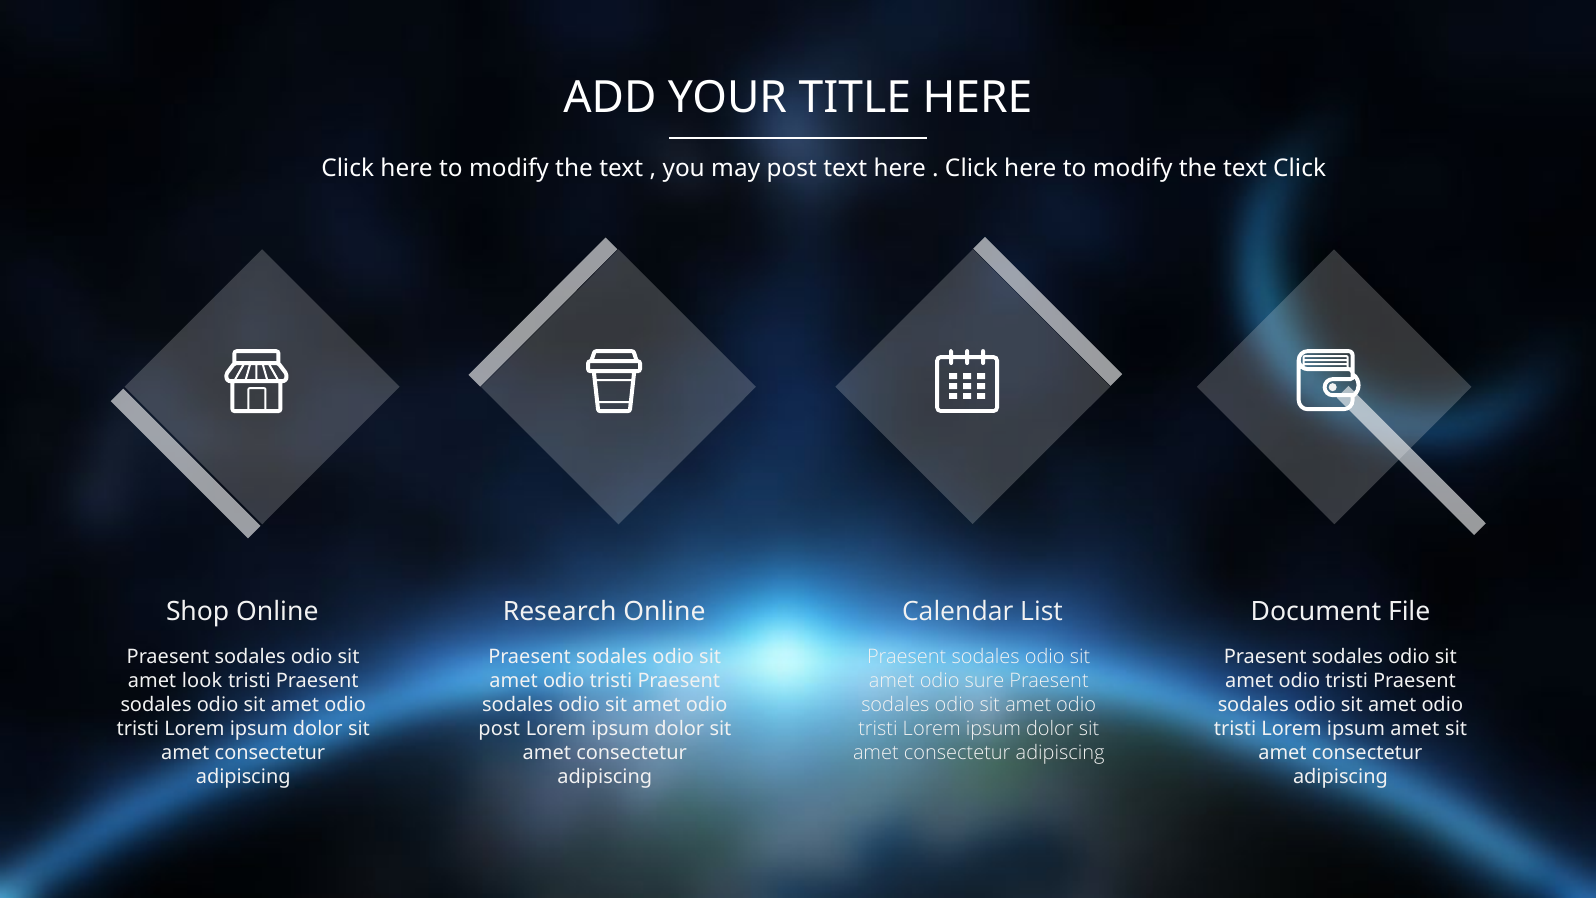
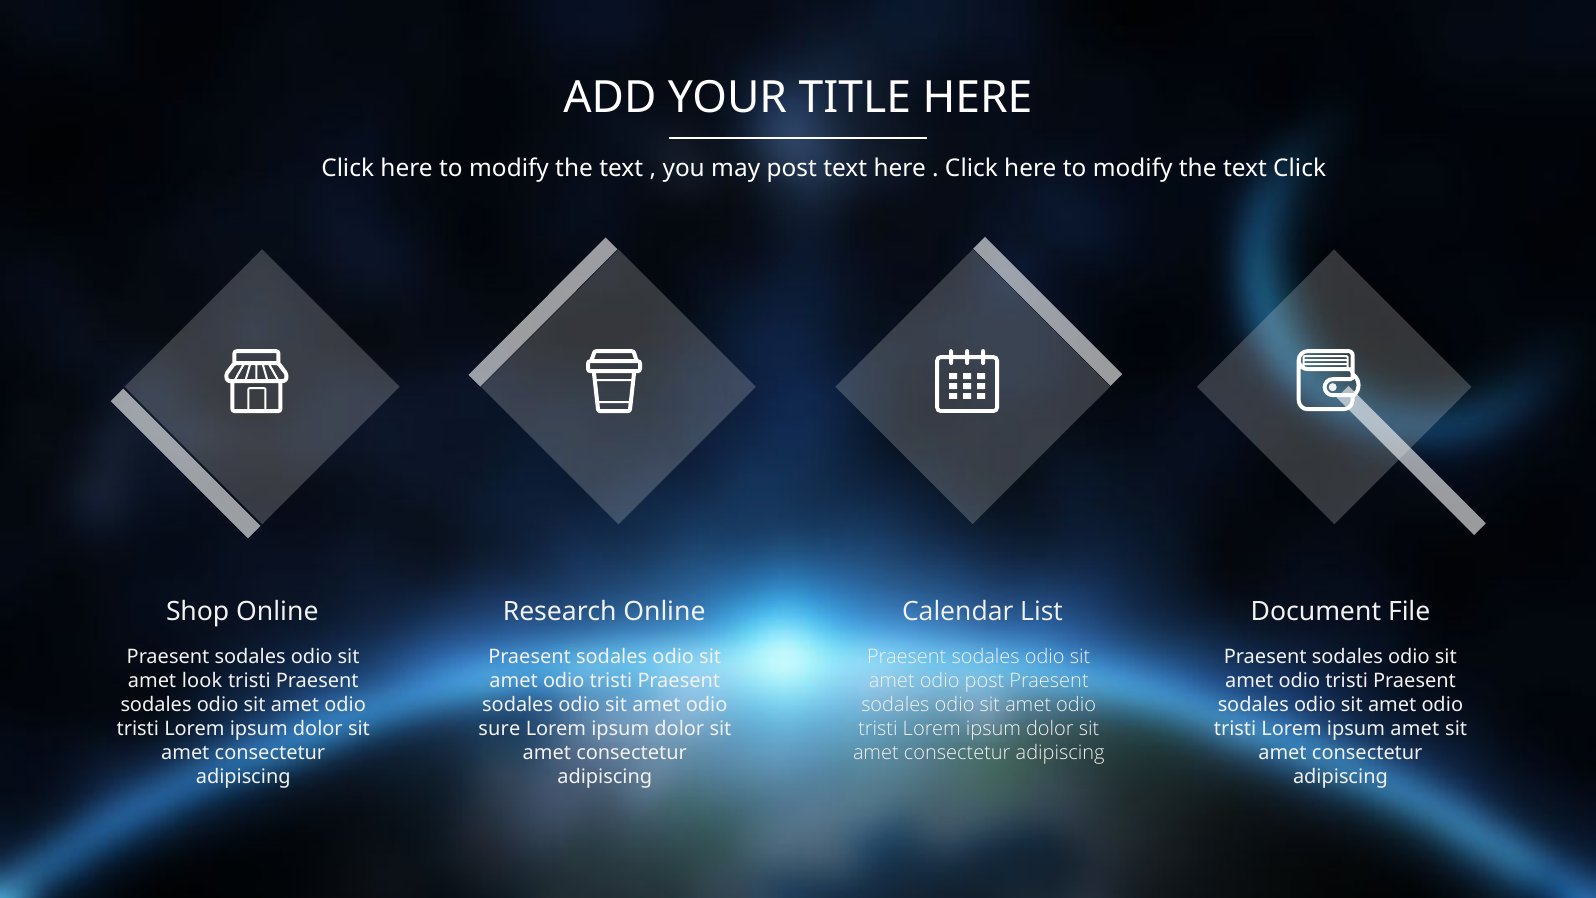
odio sure: sure -> post
post at (499, 729): post -> sure
